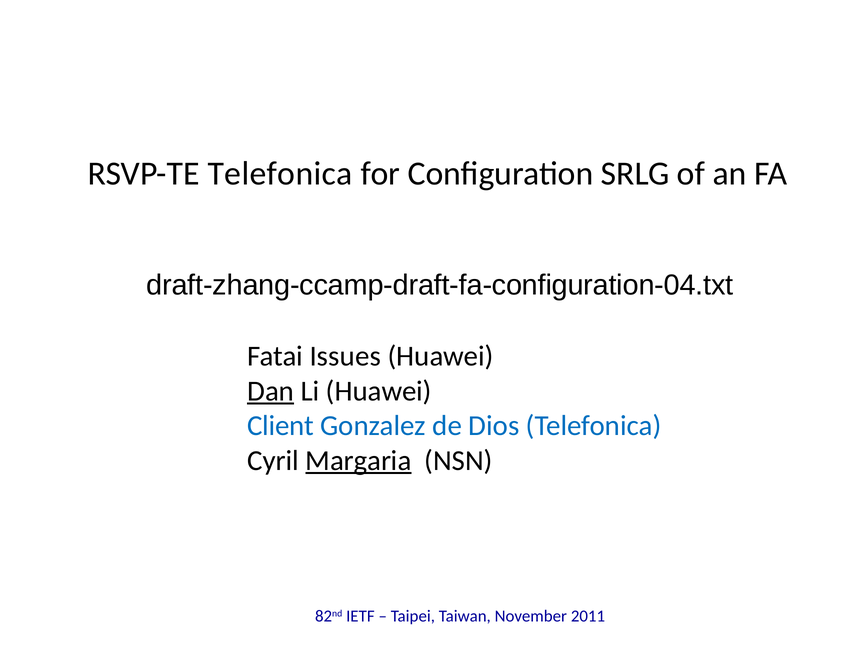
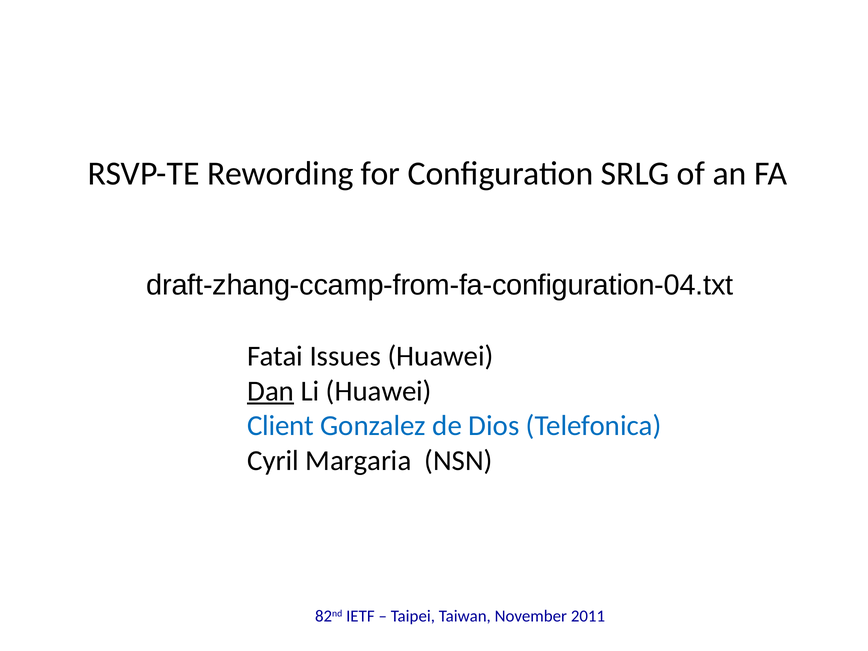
RSVP-TE Telefonica: Telefonica -> Rewording
draft-zhang-ccamp-draft-fa-configuration-04.txt: draft-zhang-ccamp-draft-fa-configuration-04.txt -> draft-zhang-ccamp-from-fa-configuration-04.txt
Margaria underline: present -> none
